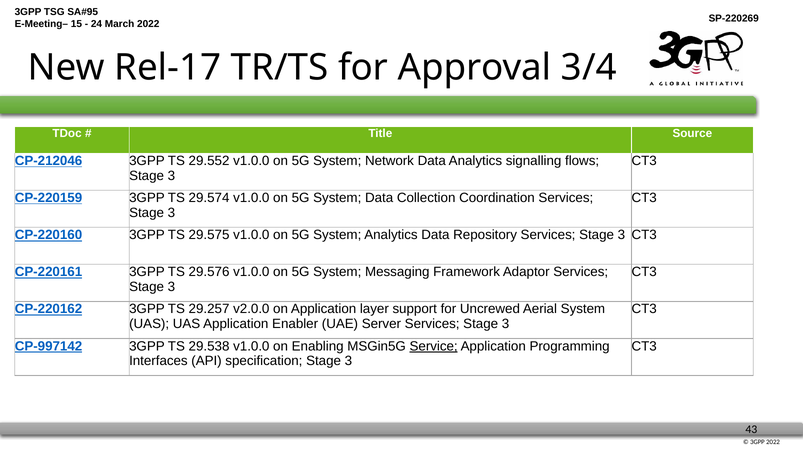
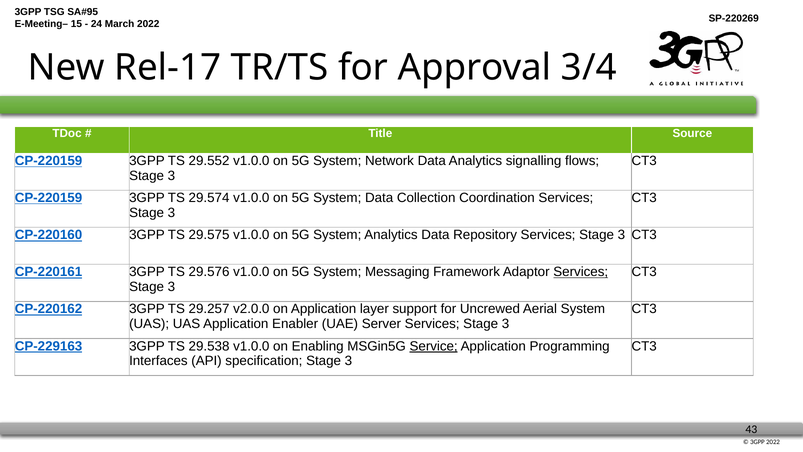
CP-212046 at (49, 161): CP-212046 -> CP-220159
Services at (581, 272) underline: none -> present
CP-997142: CP-997142 -> CP-229163
